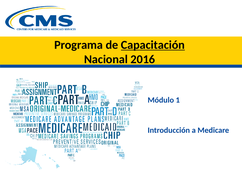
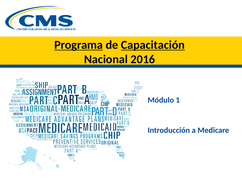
Programa underline: none -> present
